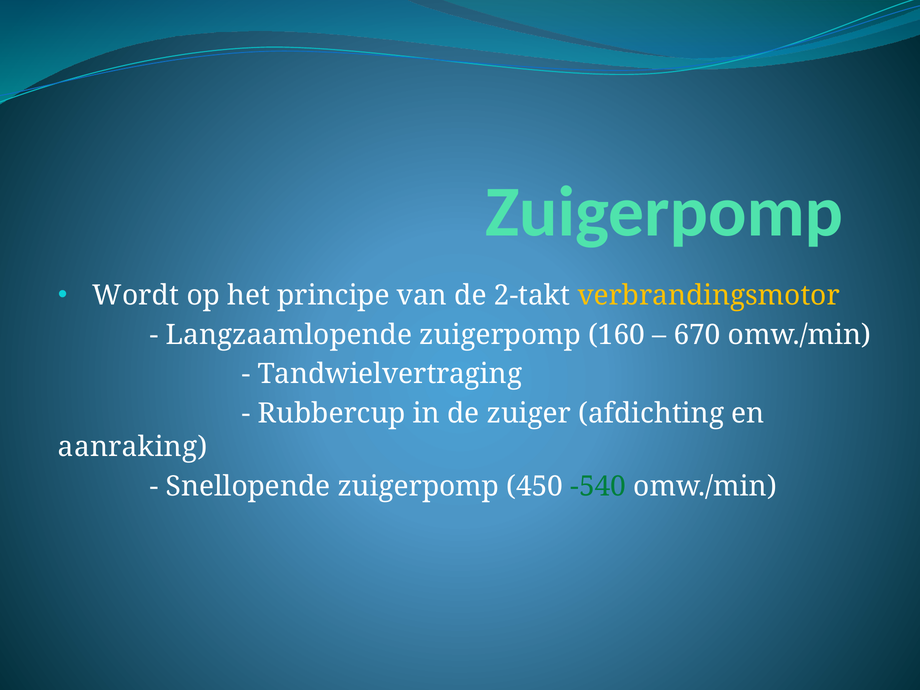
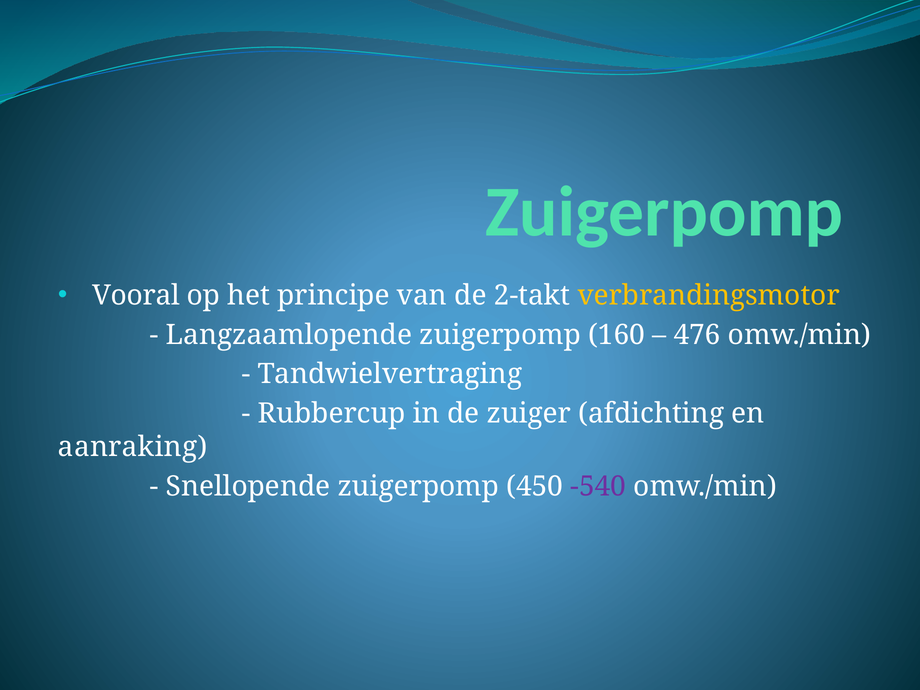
Wordt: Wordt -> Vooral
670: 670 -> 476
-540 colour: green -> purple
